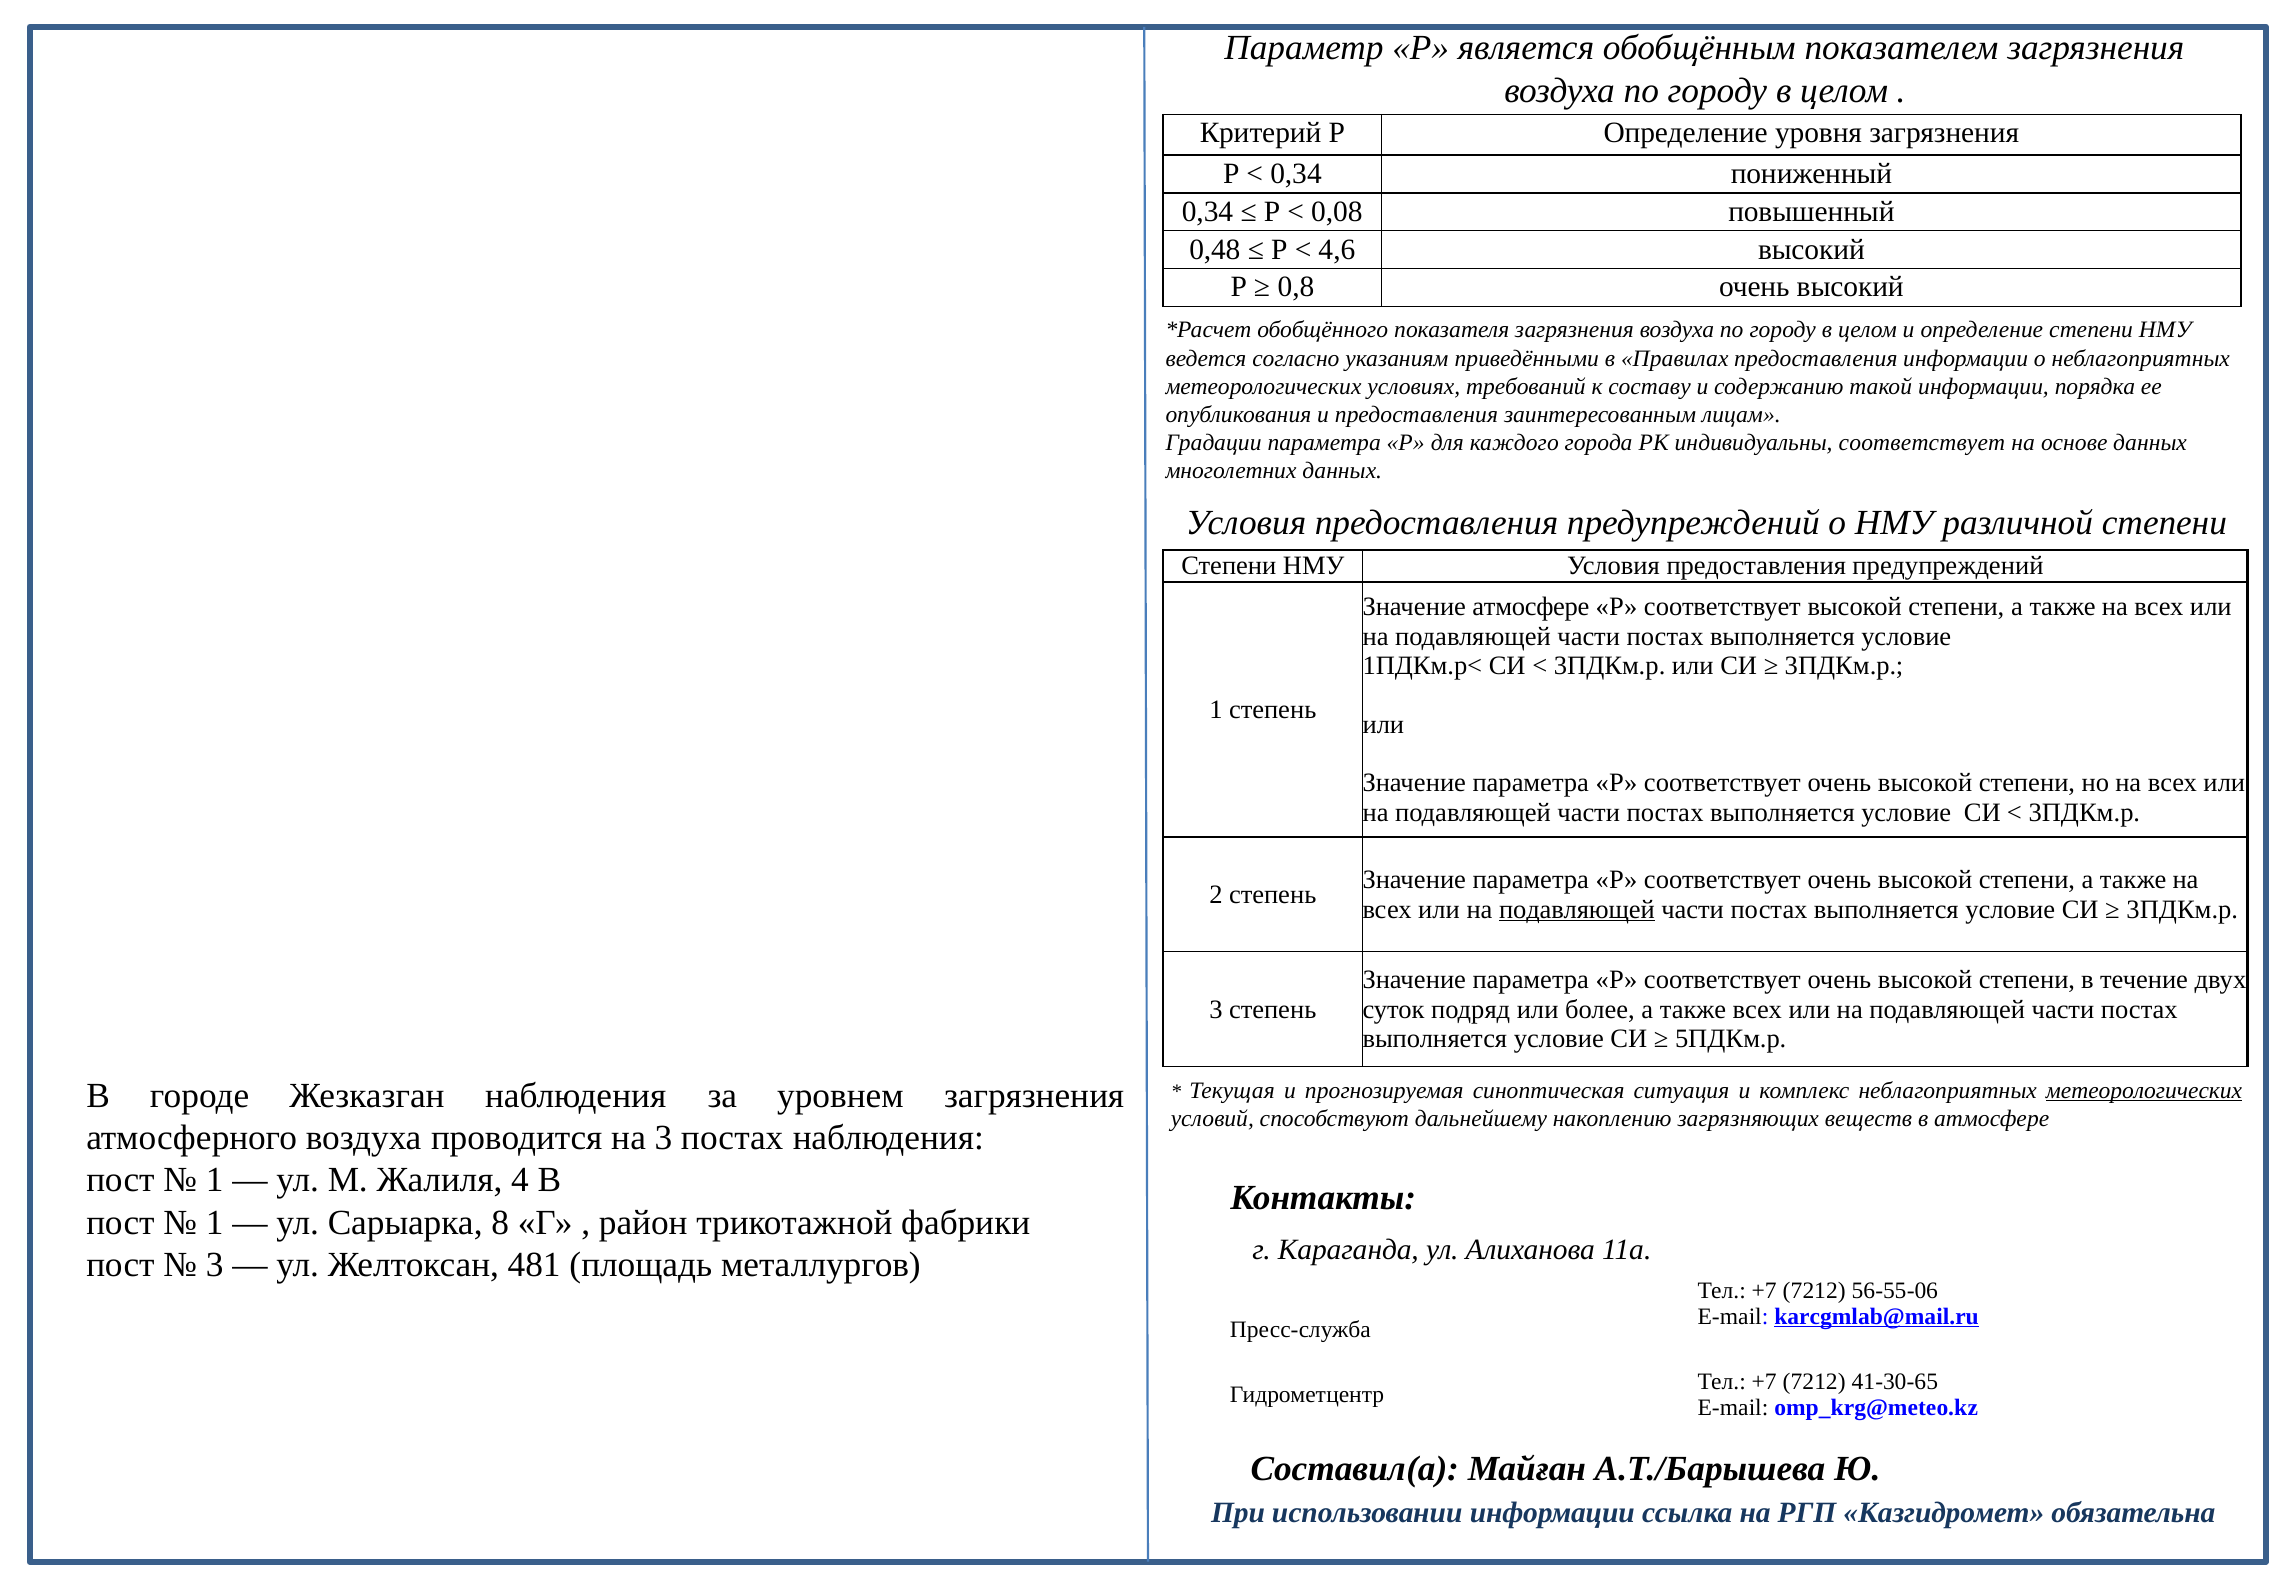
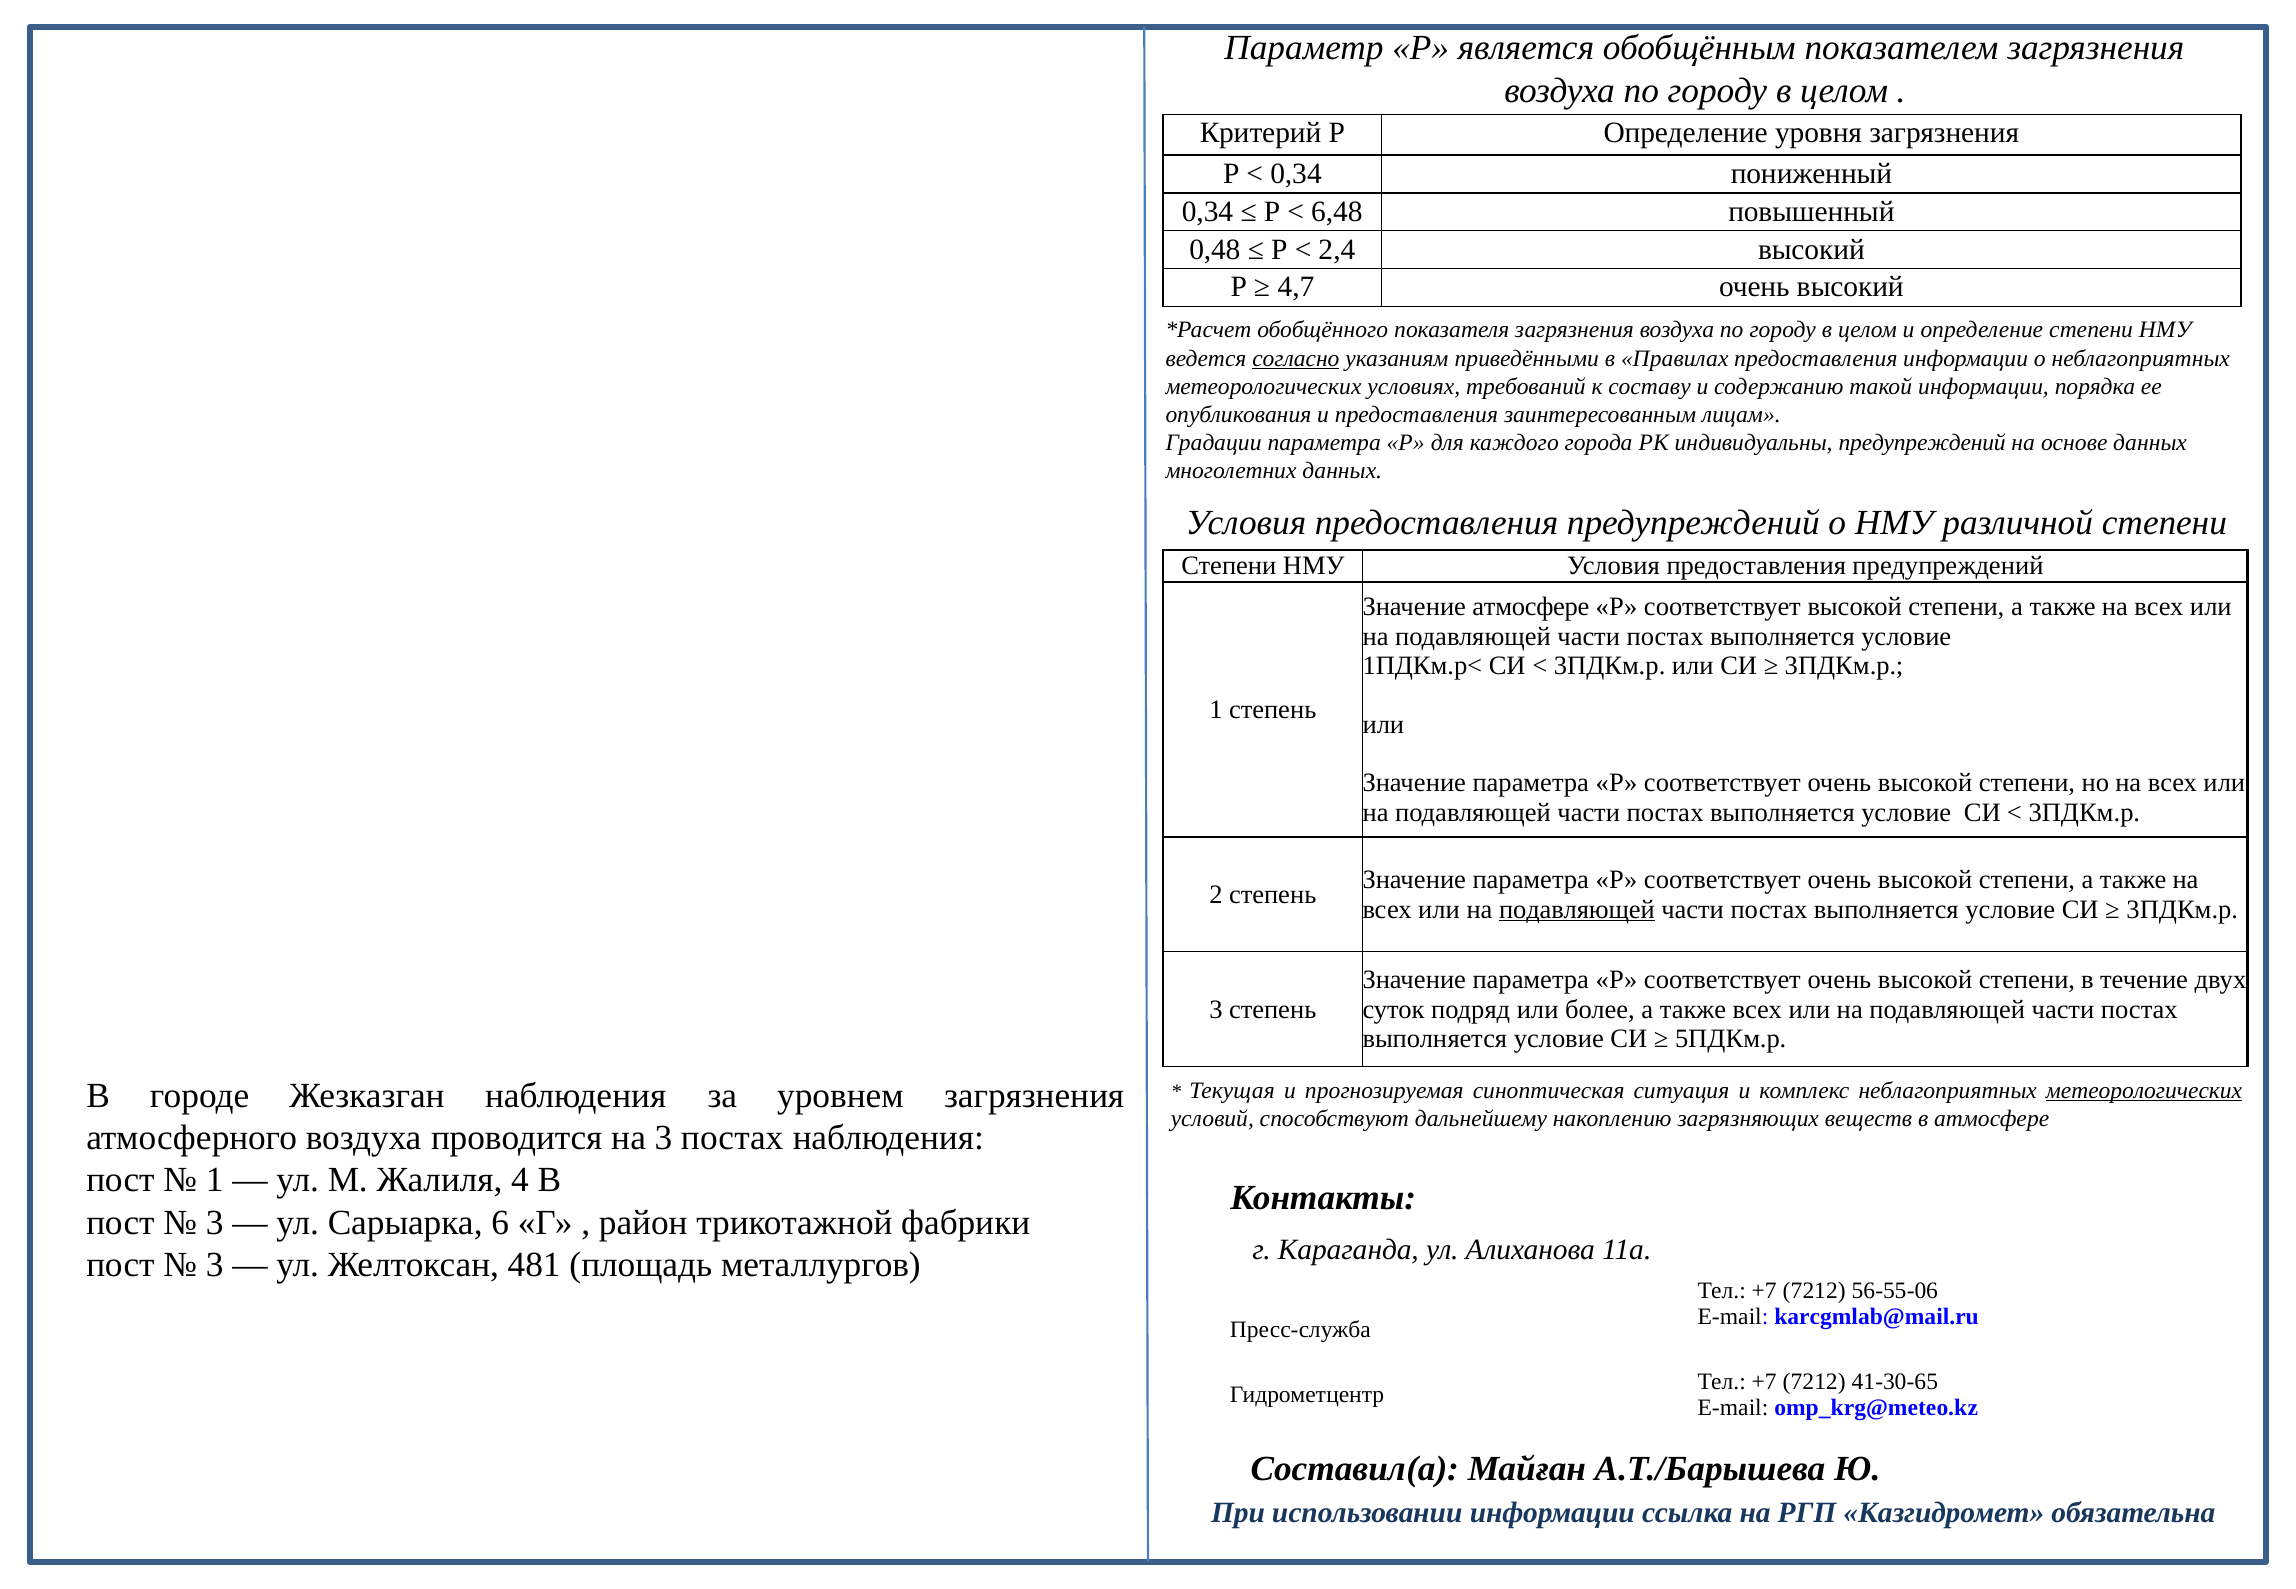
0,08: 0,08 -> 6,48
4,6: 4,6 -> 2,4
0,8: 0,8 -> 4,7
согласно underline: none -> present
индивидуальны соответствует: соответствует -> предупреждений
1 at (215, 1223): 1 -> 3
8: 8 -> 6
karcgmlab@mail.ru underline: present -> none
